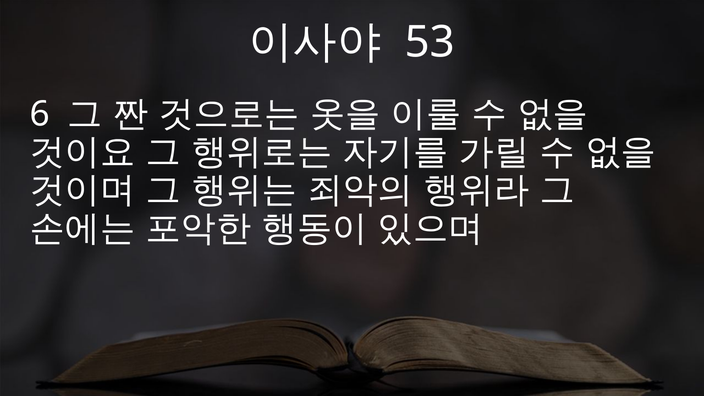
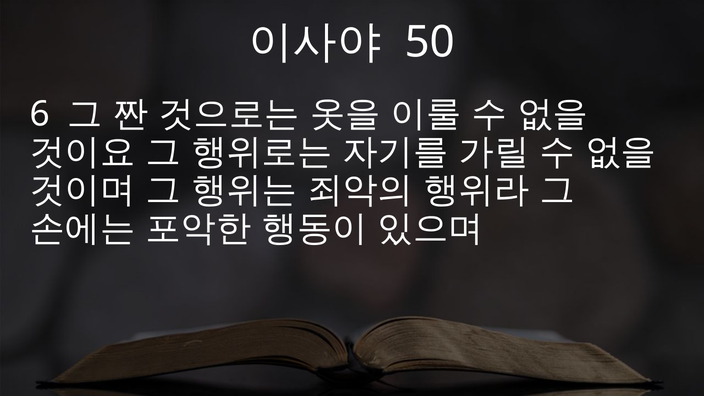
53: 53 -> 50
